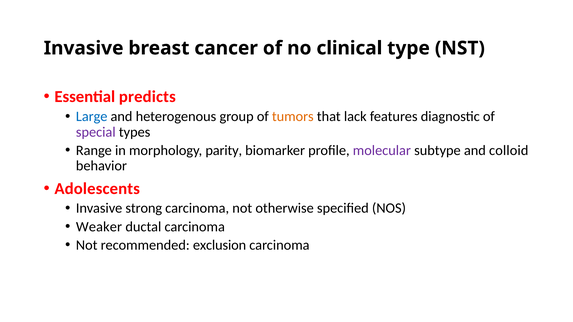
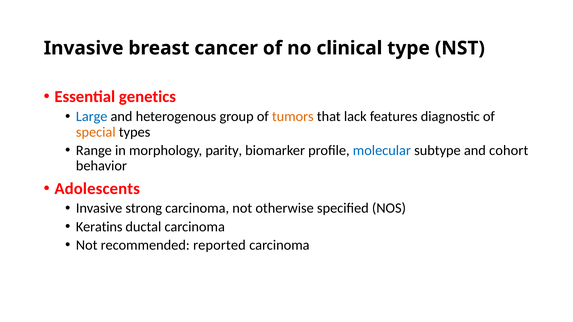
predicts: predicts -> genetics
special colour: purple -> orange
molecular colour: purple -> blue
colloid: colloid -> cohort
Weaker: Weaker -> Keratins
exclusion: exclusion -> reported
